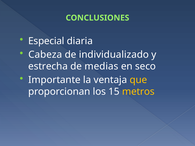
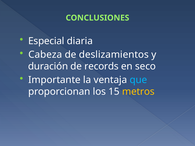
individualizado: individualizado -> deslizamientos
estrecha: estrecha -> duración
medias: medias -> records
que colour: yellow -> light blue
